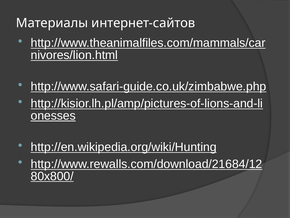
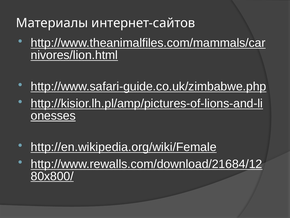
http://en.wikipedia.org/wiki/Hunting: http://en.wikipedia.org/wiki/Hunting -> http://en.wikipedia.org/wiki/Female
